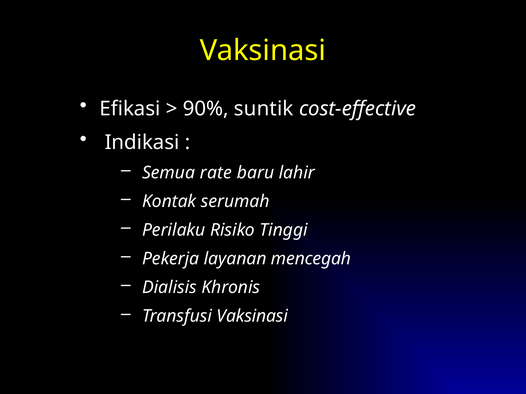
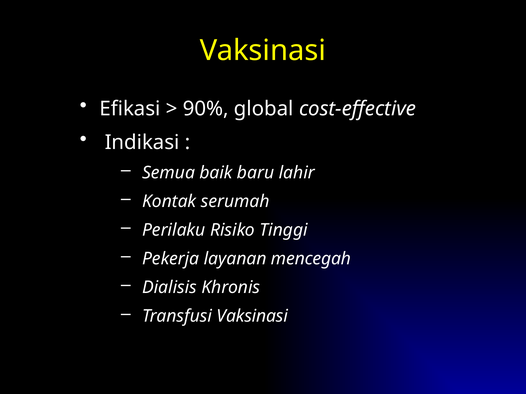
suntik: suntik -> global
rate: rate -> baik
